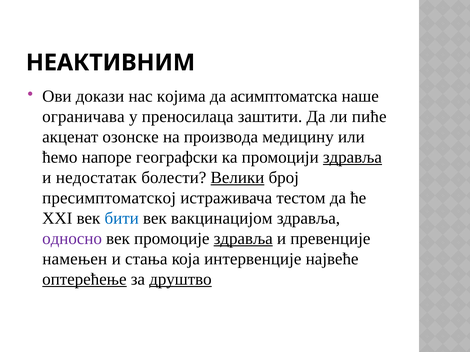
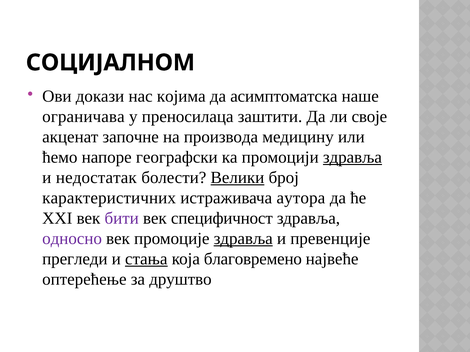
НЕАКТИВНИМ: НЕАКТИВНИМ -> СОЦИЈАЛНОМ
пиће: пиће -> своје
озонске: озонске -> започне
пресимптоматској: пресимптоматској -> карактеристичних
тестом: тестом -> аутора
бити colour: blue -> purple
вакцинацијом: вакцинацијом -> специфичност
намењен: намењен -> прегледи
стања underline: none -> present
интервенције: интервенције -> благовремено
оптерећење underline: present -> none
друштво underline: present -> none
